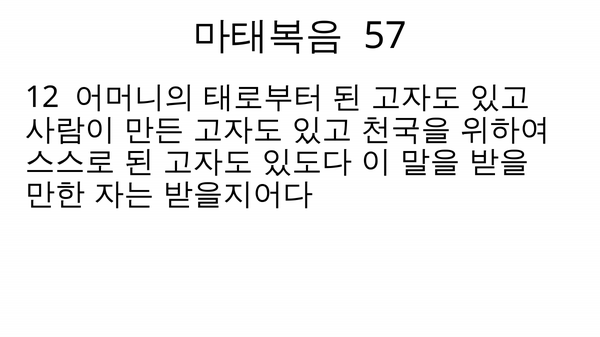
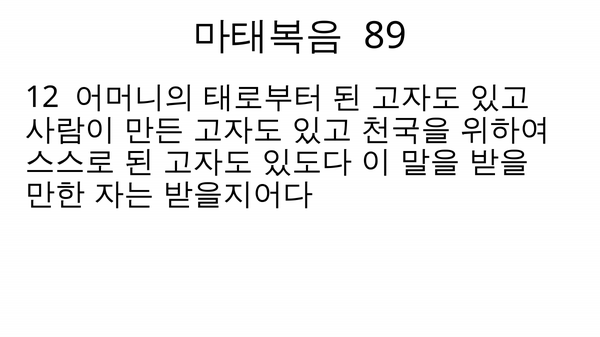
57: 57 -> 89
